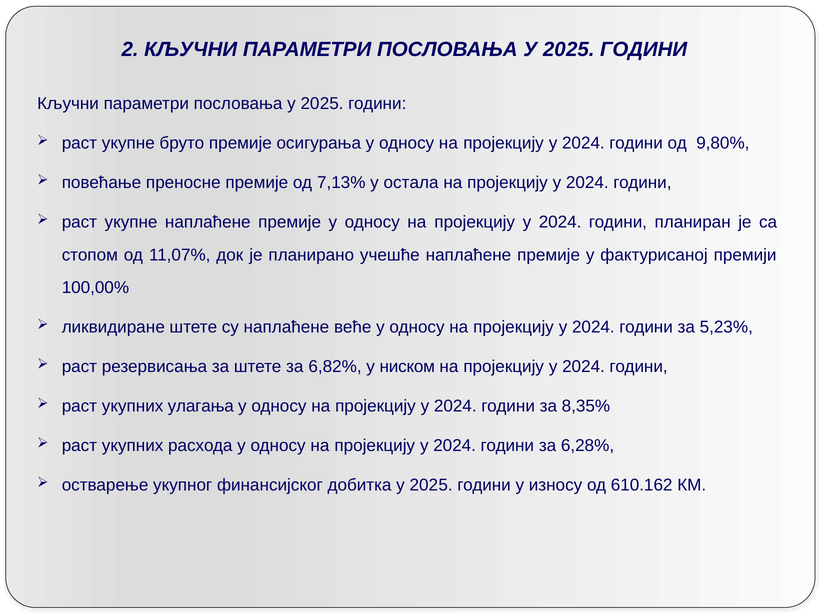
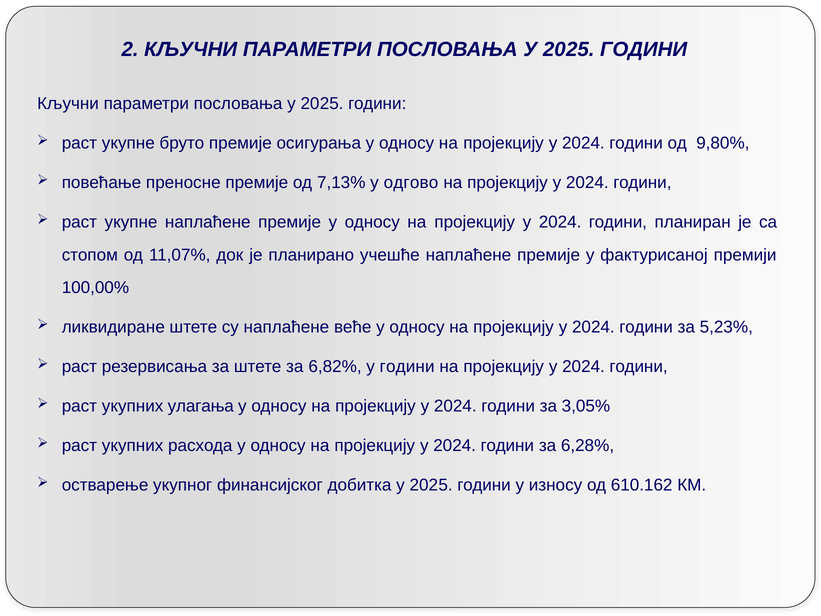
остала: остала -> одгово
у ниском: ниском -> години
8,35%: 8,35% -> 3,05%
